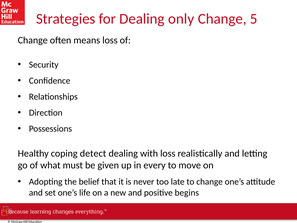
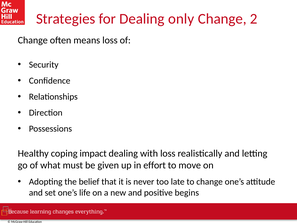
5: 5 -> 2
detect: detect -> impact
every: every -> effort
